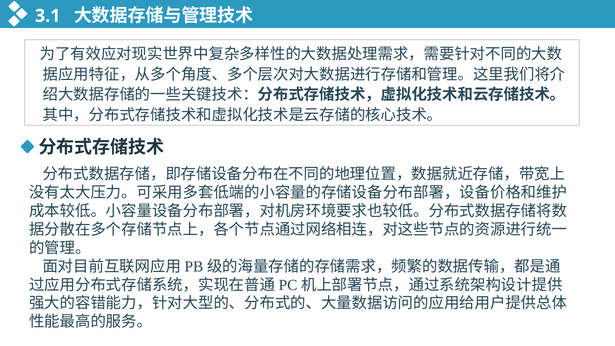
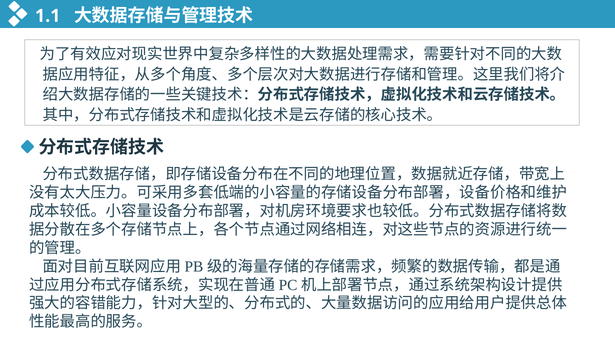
3.1: 3.1 -> 1.1
